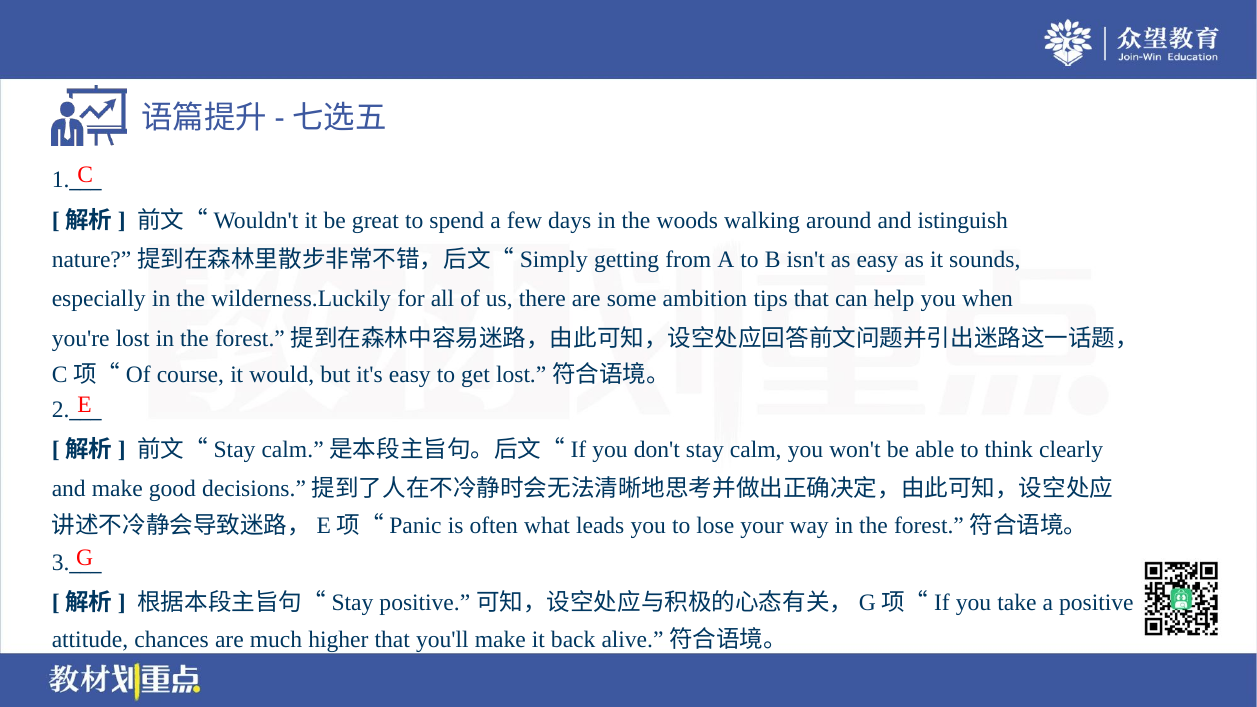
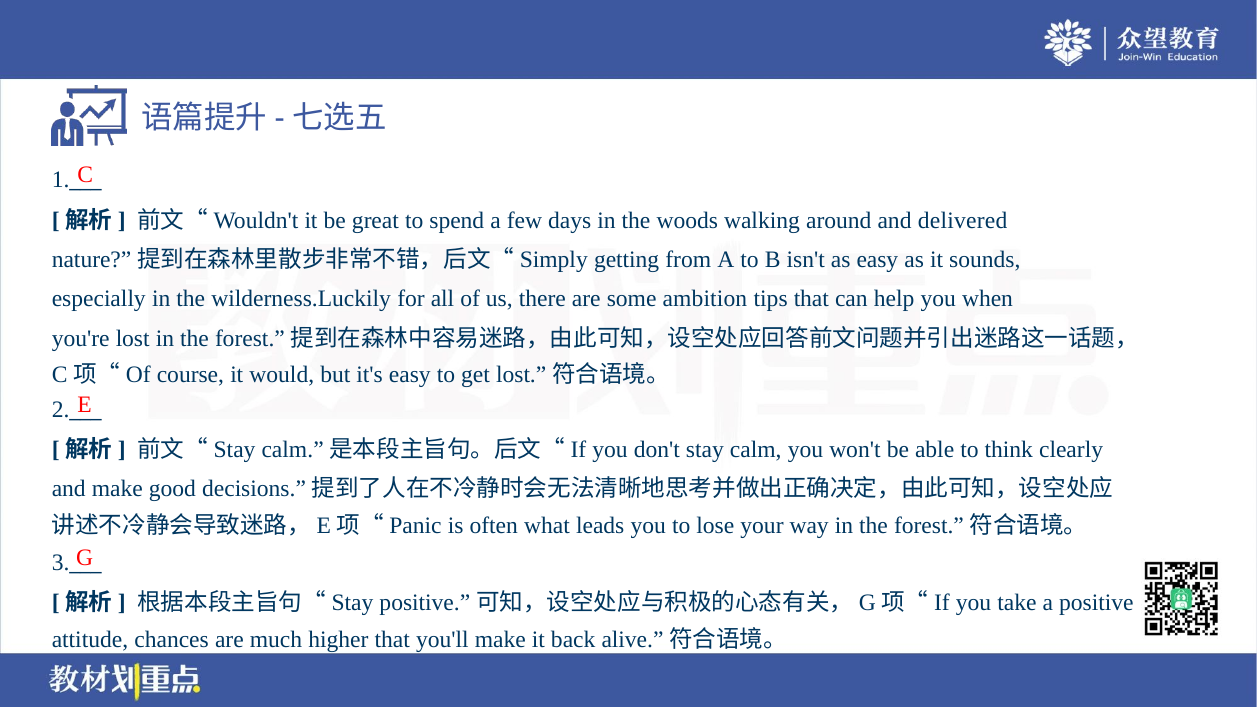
istinguish: istinguish -> delivered
